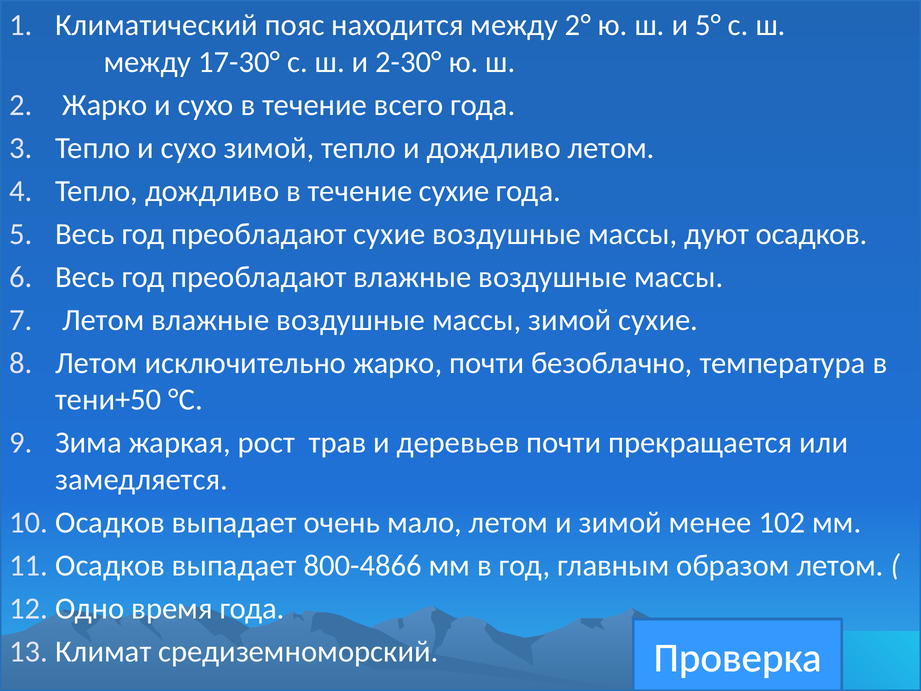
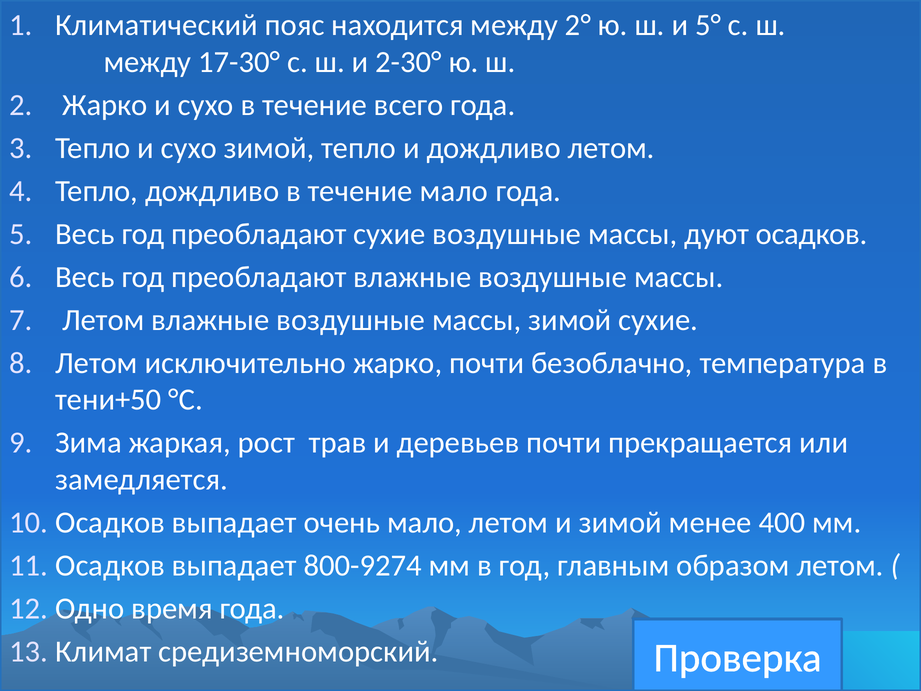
течение сухие: сухие -> мало
102: 102 -> 400
800-4866: 800-4866 -> 800-9274
